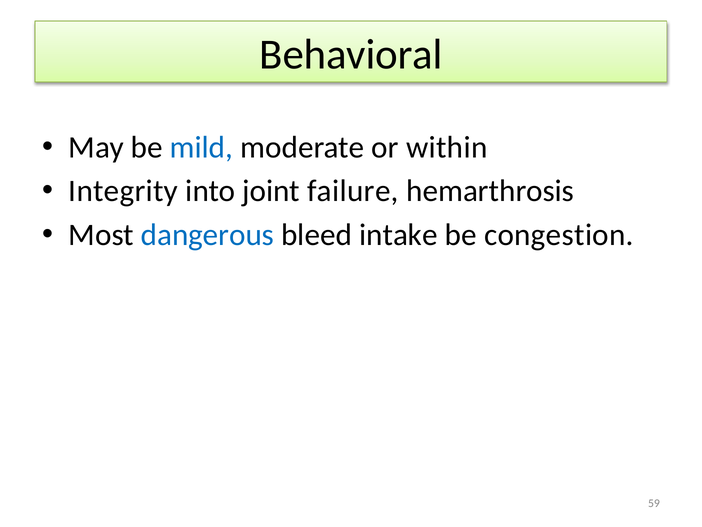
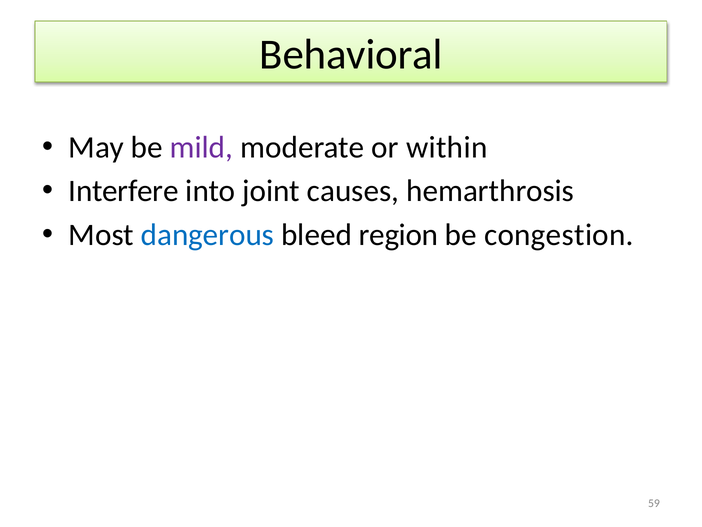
mild colour: blue -> purple
Integrity: Integrity -> Interfere
failure: failure -> causes
intake: intake -> region
